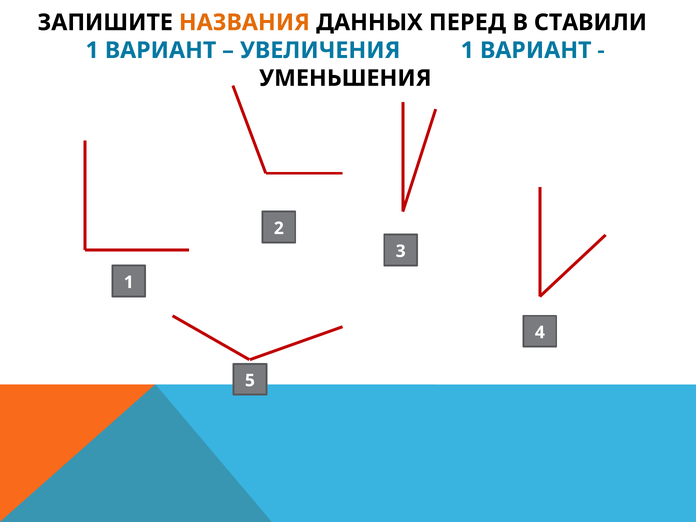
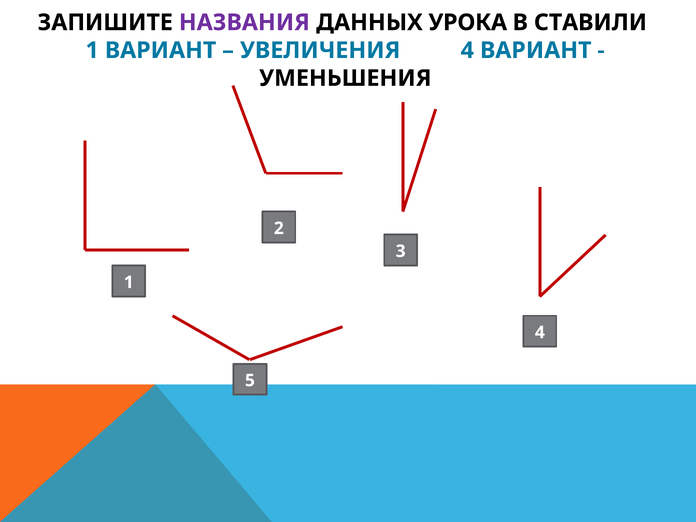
НАЗВАНИЯ colour: orange -> purple
ПЕРЕД: ПЕРЕД -> УРОКА
УВЕЛИЧЕНИЯ 1: 1 -> 4
